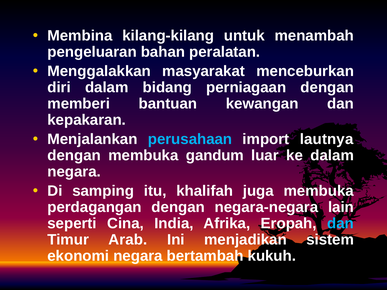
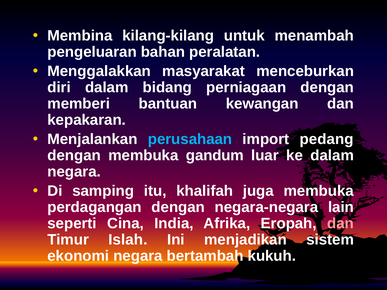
lautnya: lautnya -> pedang
dan at (340, 224) colour: light blue -> pink
Arab: Arab -> Islah
